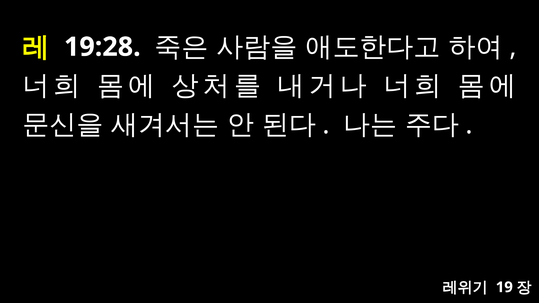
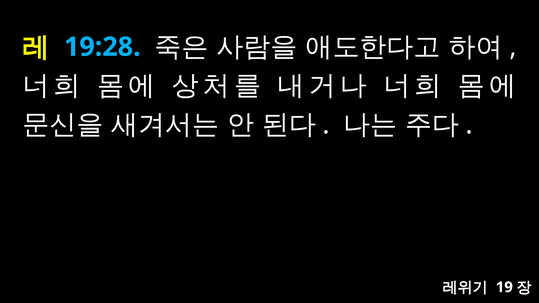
19:28 colour: white -> light blue
